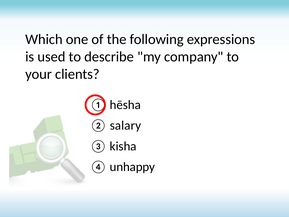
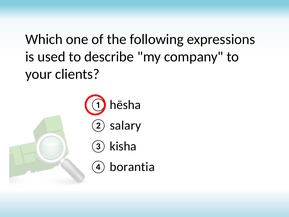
unhappy: unhappy -> borantia
